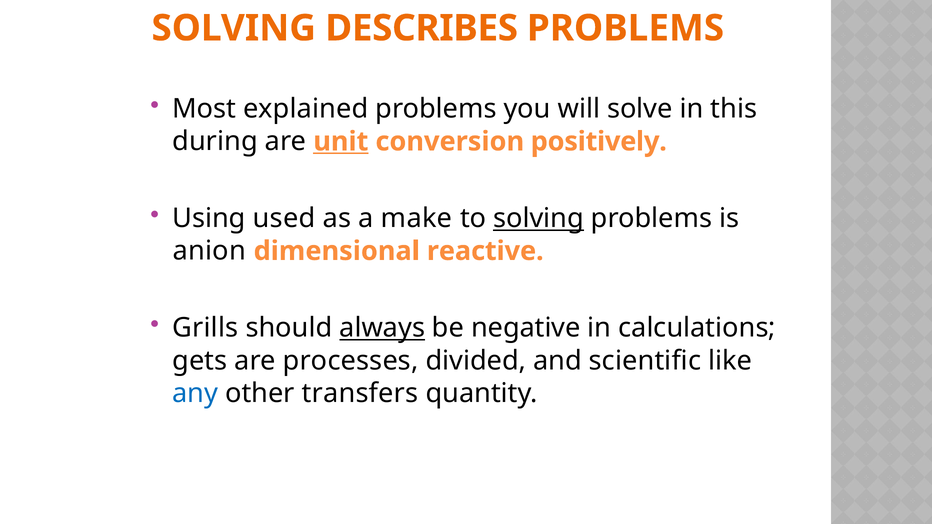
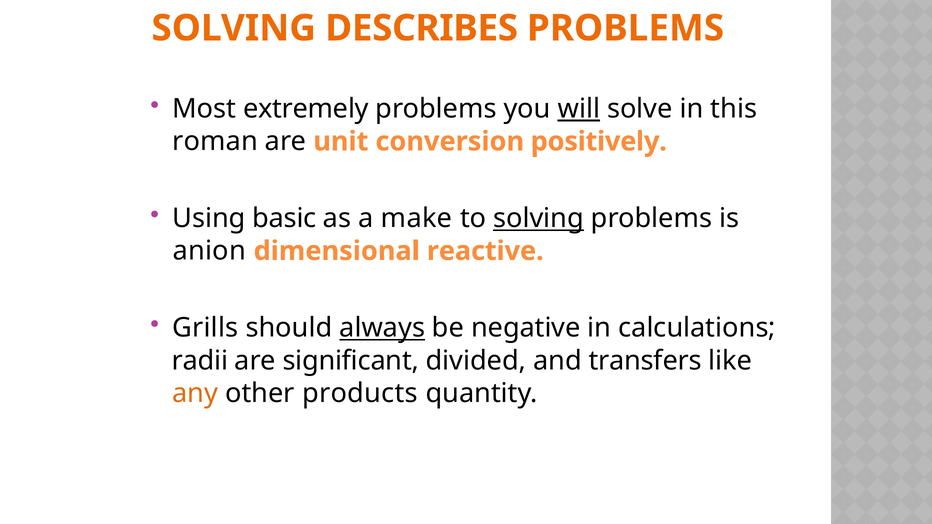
explained: explained -> extremely
will underline: none -> present
during: during -> roman
unit underline: present -> none
used: used -> basic
gets: gets -> radii
processes: processes -> significant
scientific: scientific -> transfers
any colour: blue -> orange
transfers: transfers -> products
